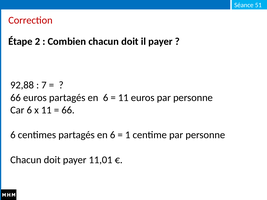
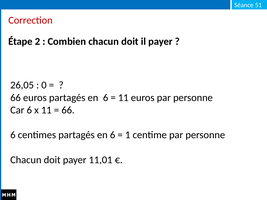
92,88: 92,88 -> 26,05
7: 7 -> 0
